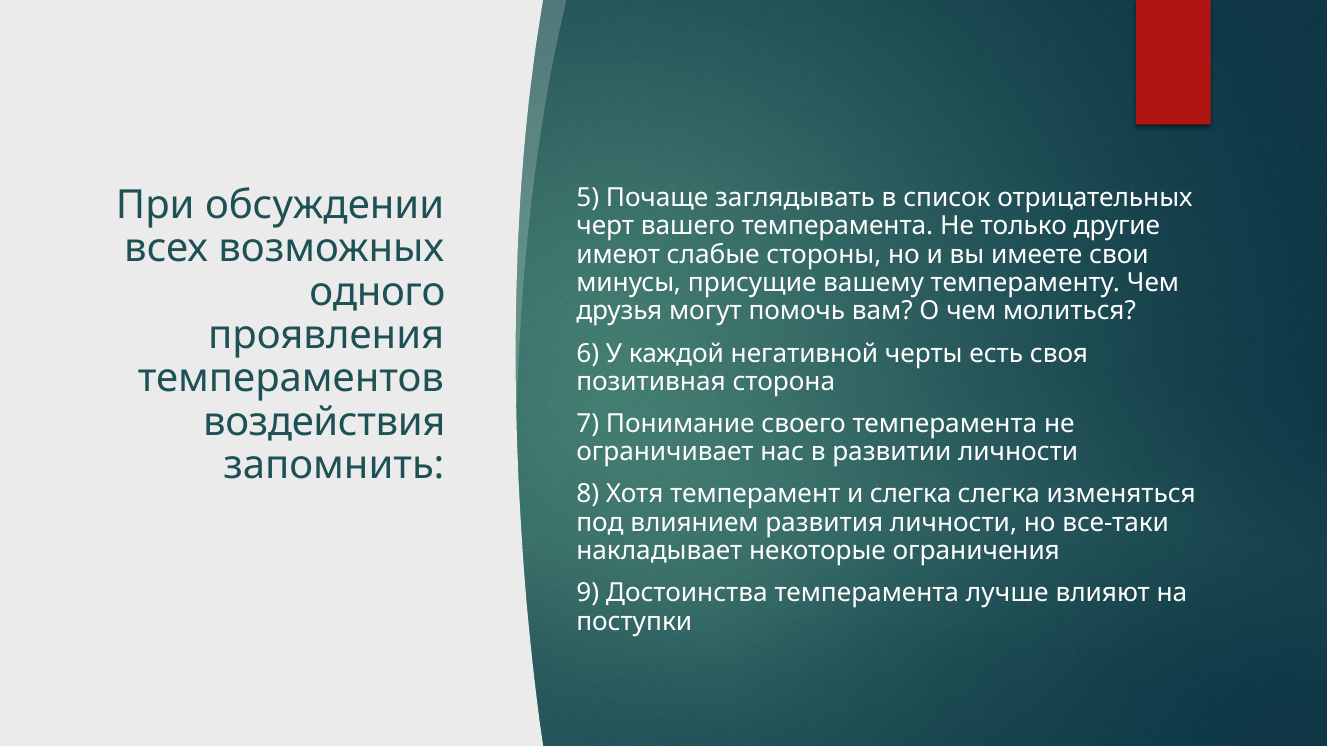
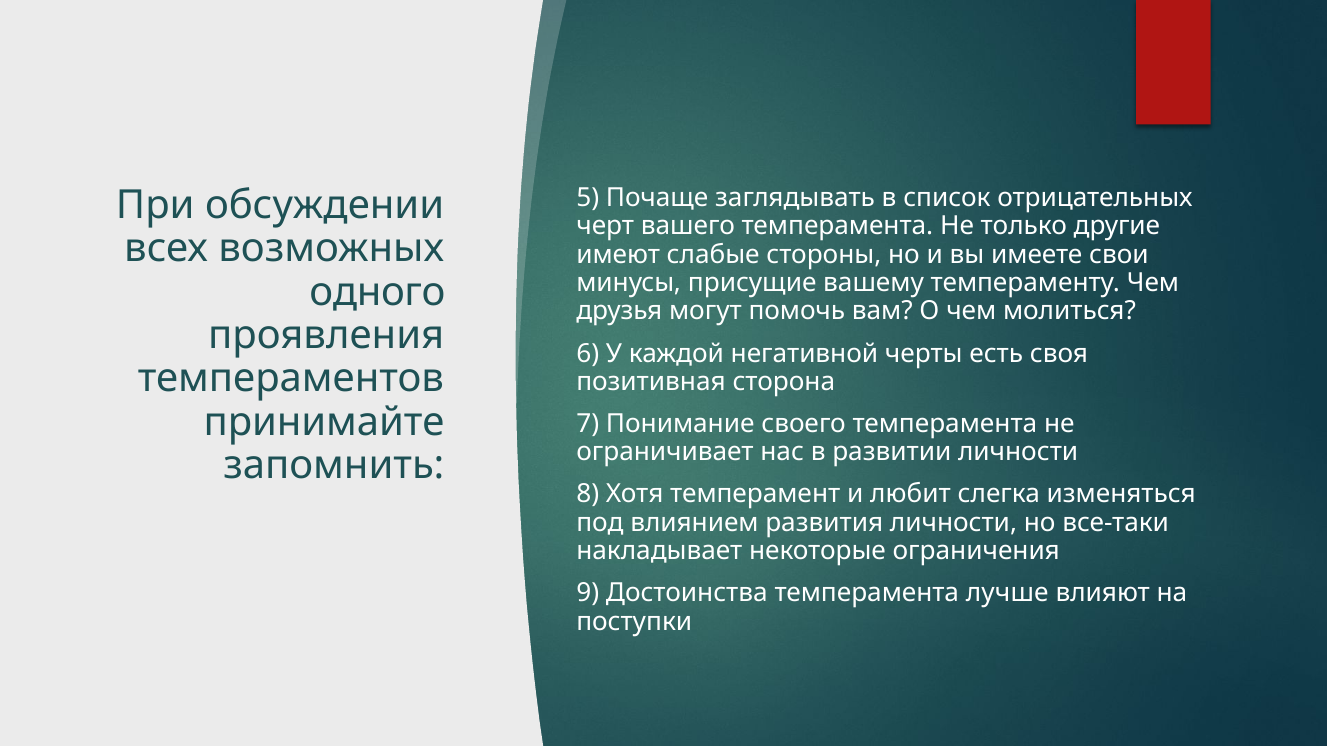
воздействия: воздействия -> принимайте
и слегка: слегка -> любит
